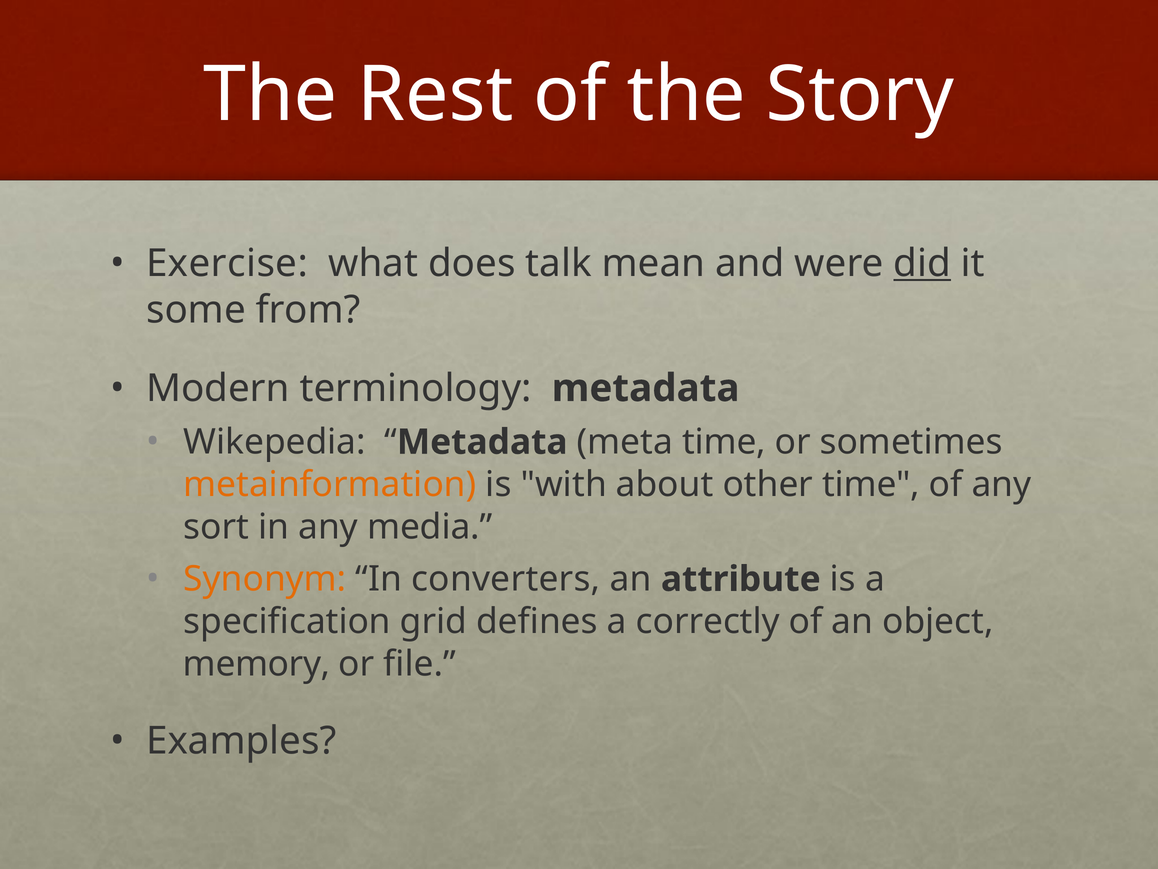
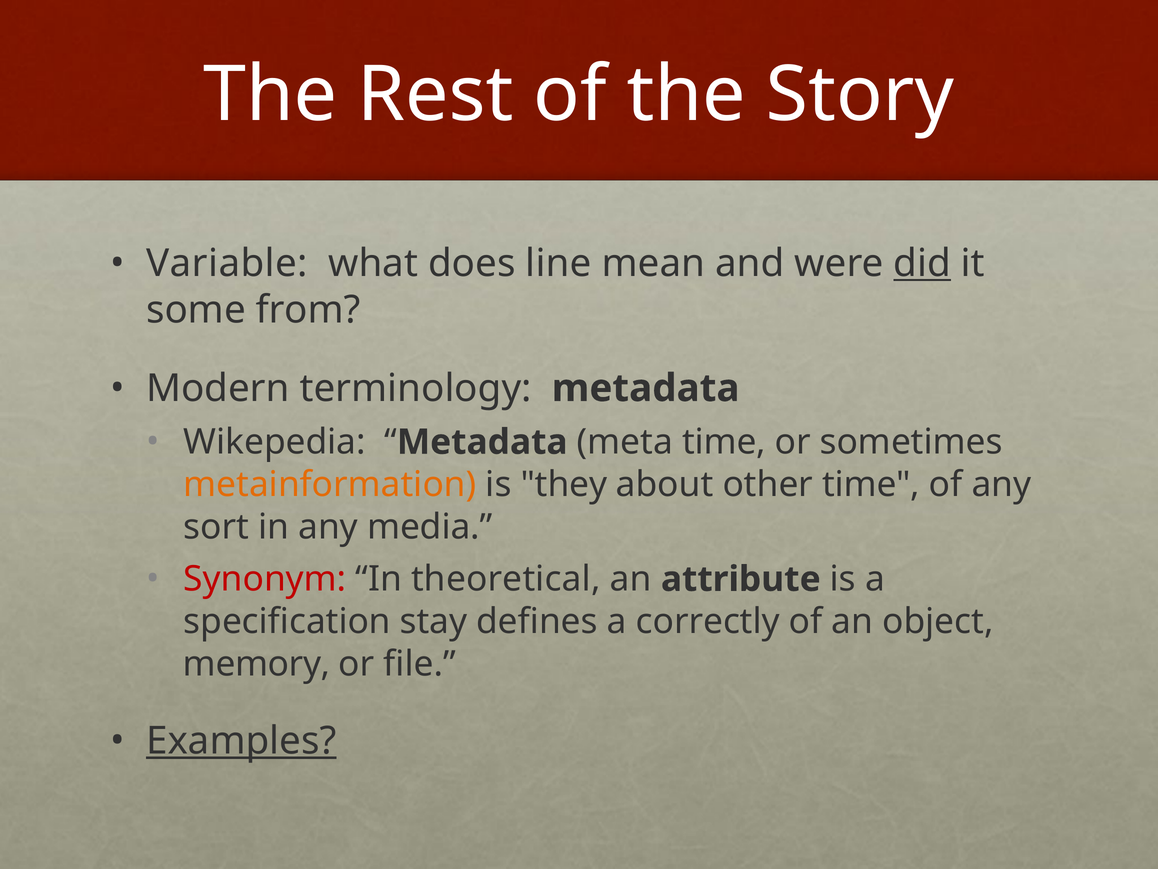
Exercise: Exercise -> Variable
talk: talk -> line
with: with -> they
Synonym colour: orange -> red
converters: converters -> theoretical
grid: grid -> stay
Examples underline: none -> present
